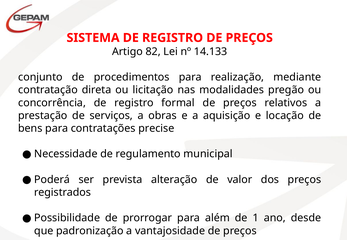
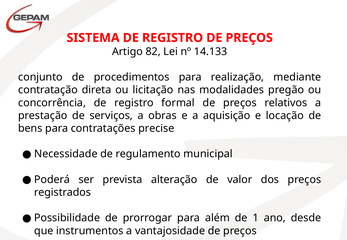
padronização: padronização -> instrumentos
